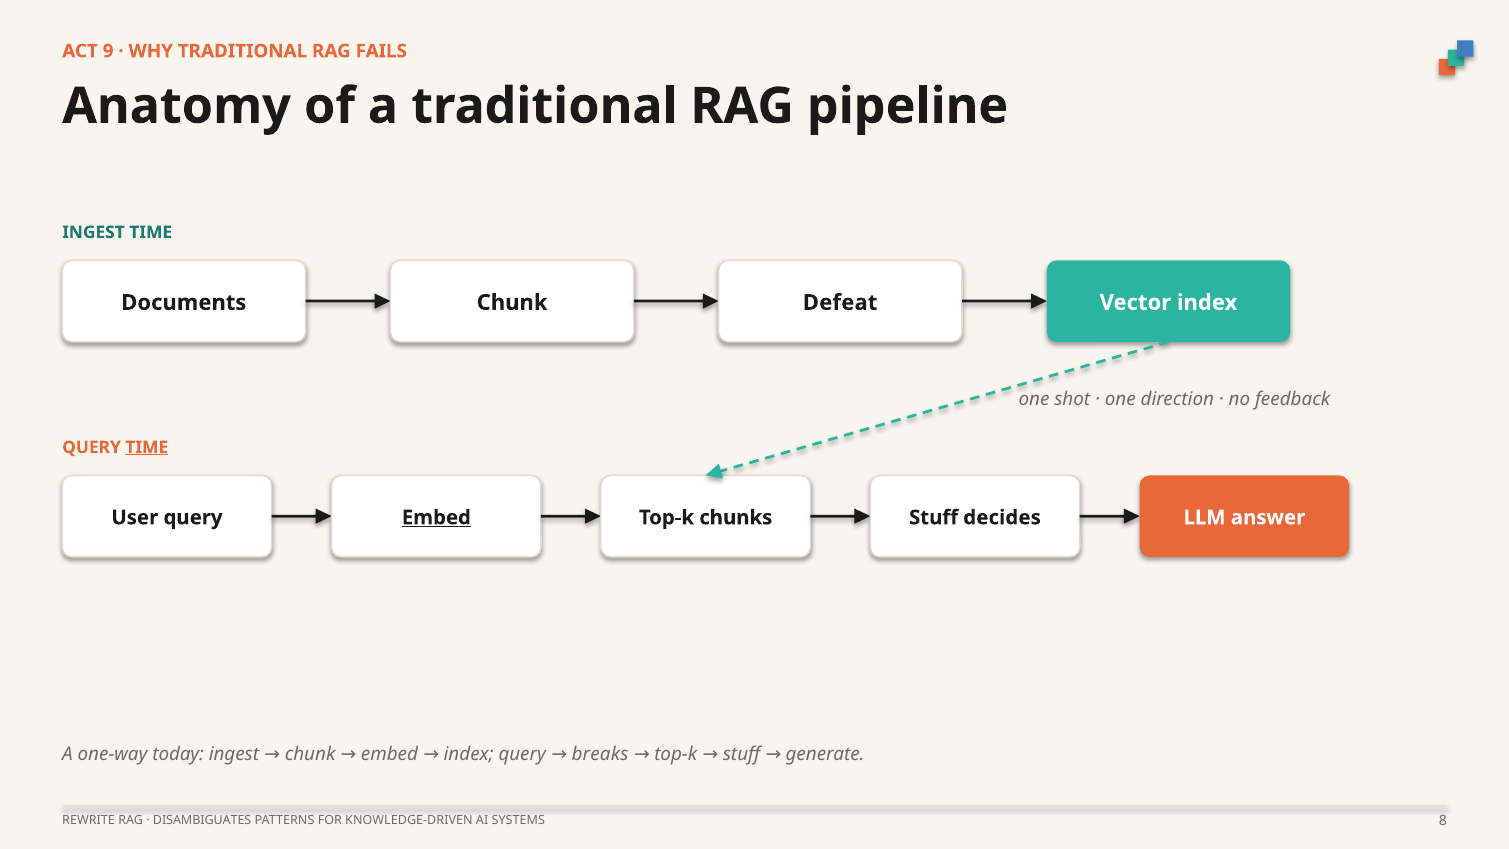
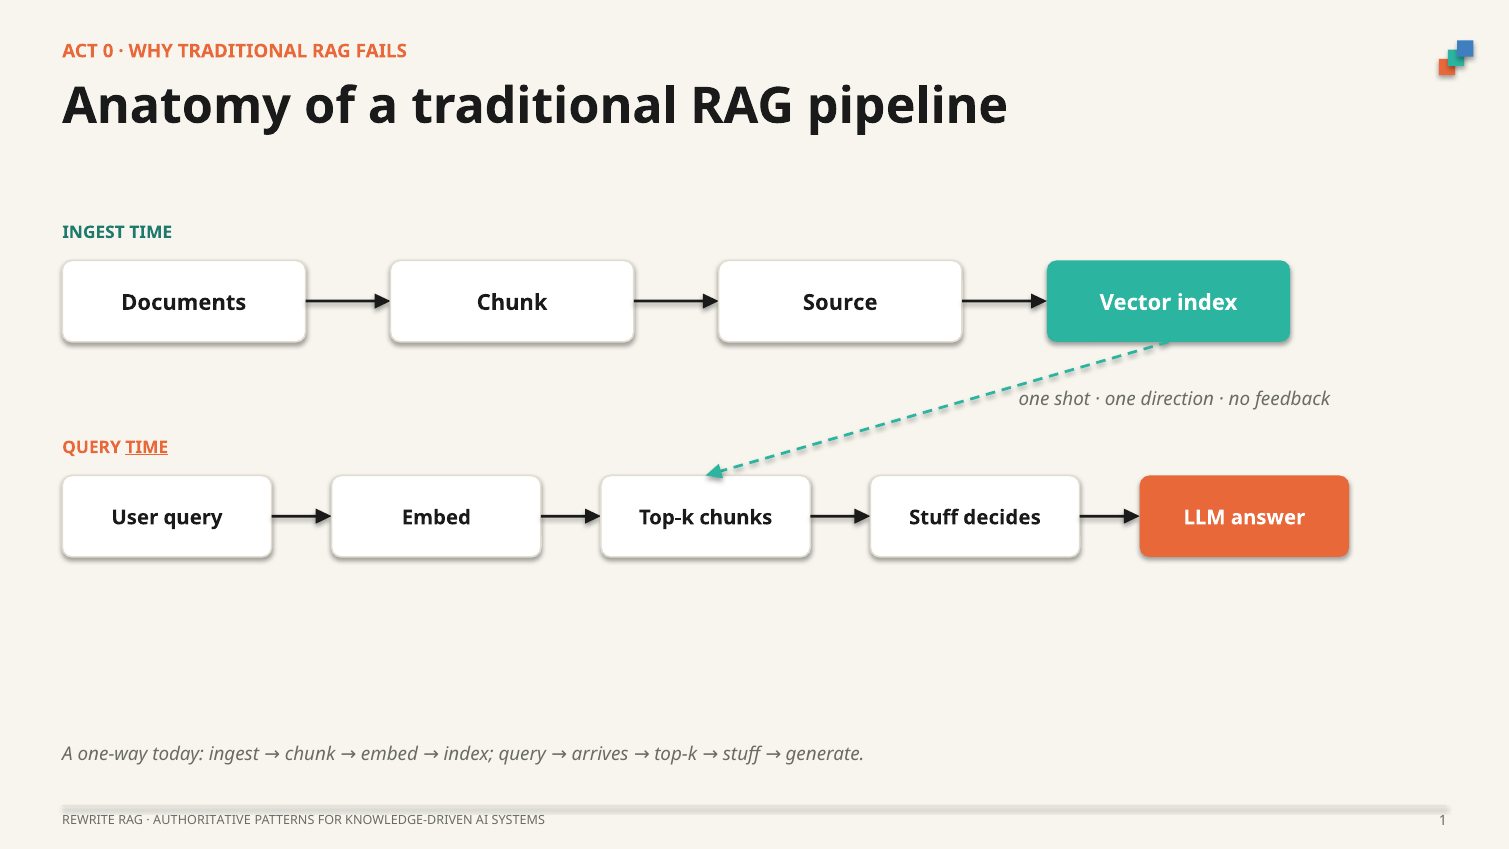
9: 9 -> 0
Defeat: Defeat -> Source
Embed at (436, 517) underline: present -> none
breaks: breaks -> arrives
DISAMBIGUATES: DISAMBIGUATES -> AUTHORITATIVE
8: 8 -> 1
